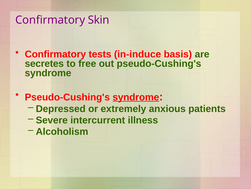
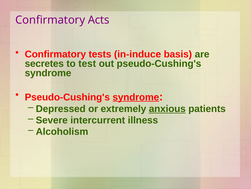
Skin: Skin -> Acts
free: free -> test
anxious underline: none -> present
